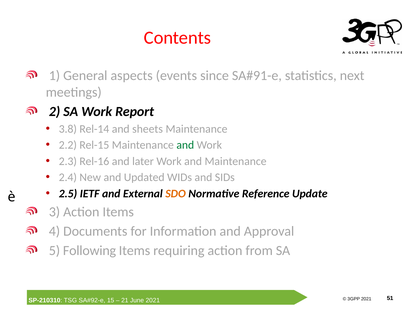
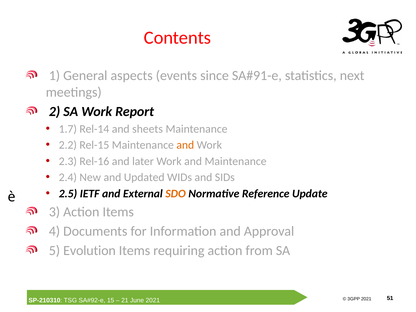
3.8: 3.8 -> 1.7
and at (185, 145) colour: green -> orange
Following: Following -> Evolution
